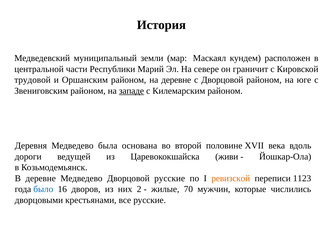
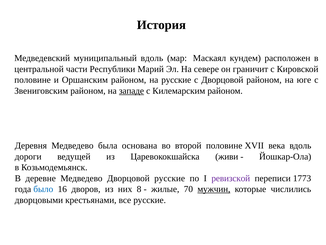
муниципальный земли: земли -> вдоль
трудовой at (33, 80): трудовой -> половине
на деревне: деревне -> русские
ревизской colour: orange -> purple
1123: 1123 -> 1773
2: 2 -> 8
мужчин underline: none -> present
